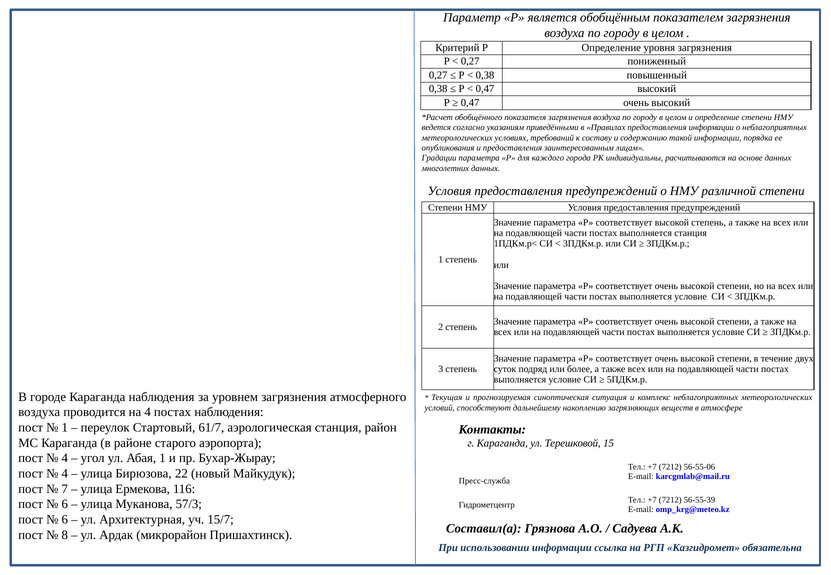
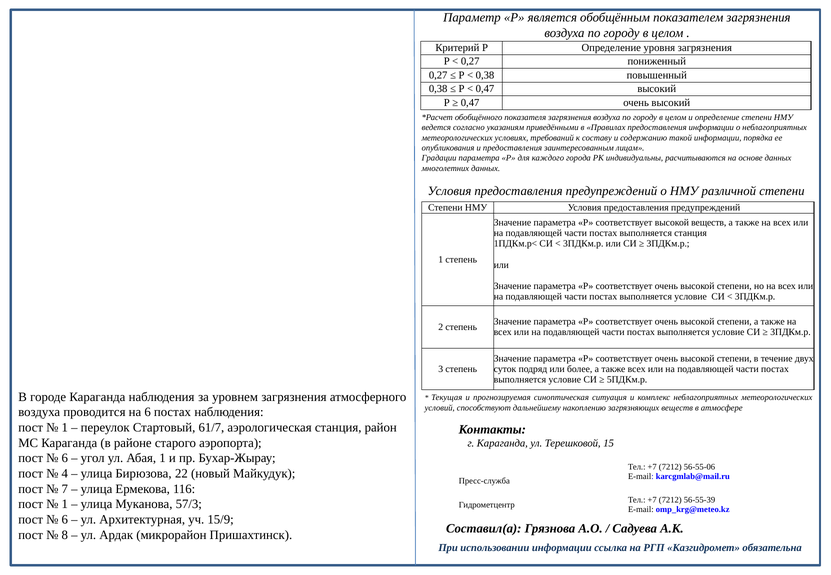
высокой степень: степень -> веществ
на 4: 4 -> 6
4 at (65, 459): 4 -> 6
6 at (65, 505): 6 -> 1
15/7: 15/7 -> 15/9
